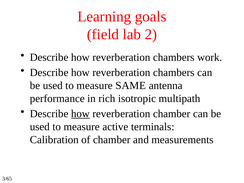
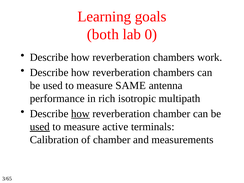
field: field -> both
2: 2 -> 0
used at (40, 127) underline: none -> present
